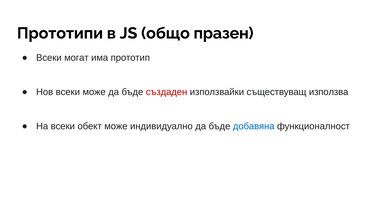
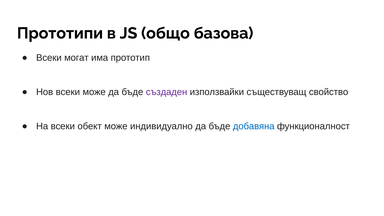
празен: празен -> базова
създаден colour: red -> purple
използва: използва -> свойство
